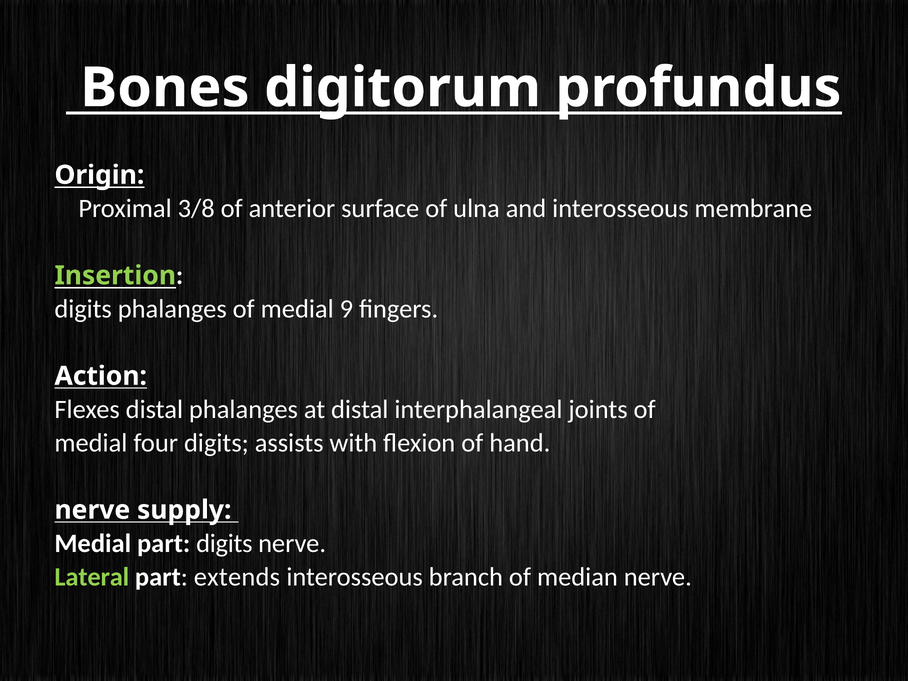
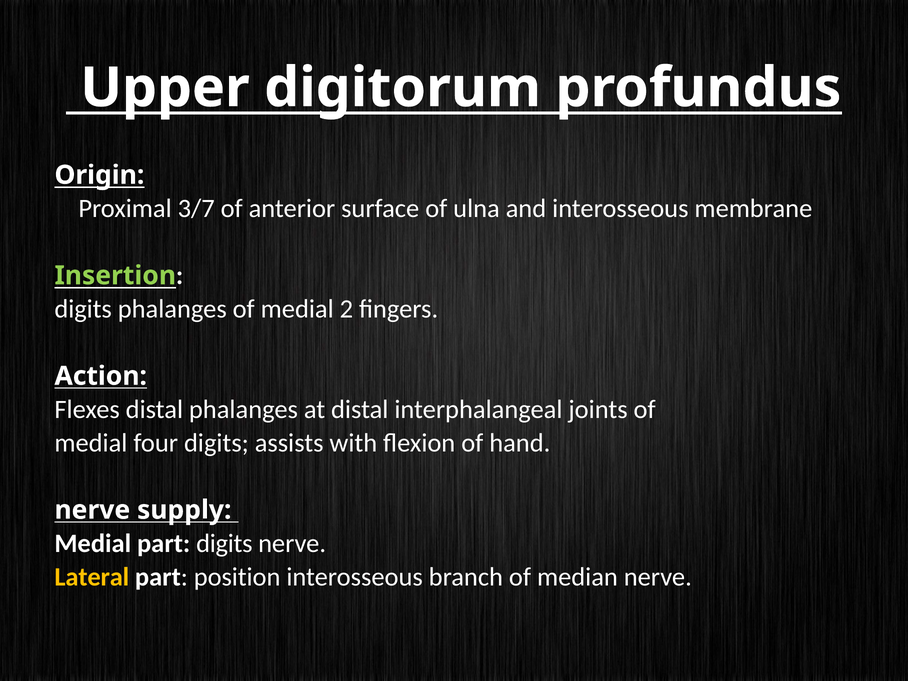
Bones: Bones -> Upper
3/8: 3/8 -> 3/7
9: 9 -> 2
Lateral colour: light green -> yellow
extends: extends -> position
